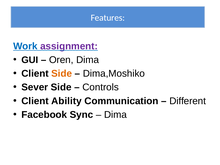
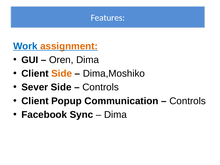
assignment colour: purple -> orange
Ability: Ability -> Popup
Different at (188, 101): Different -> Controls
